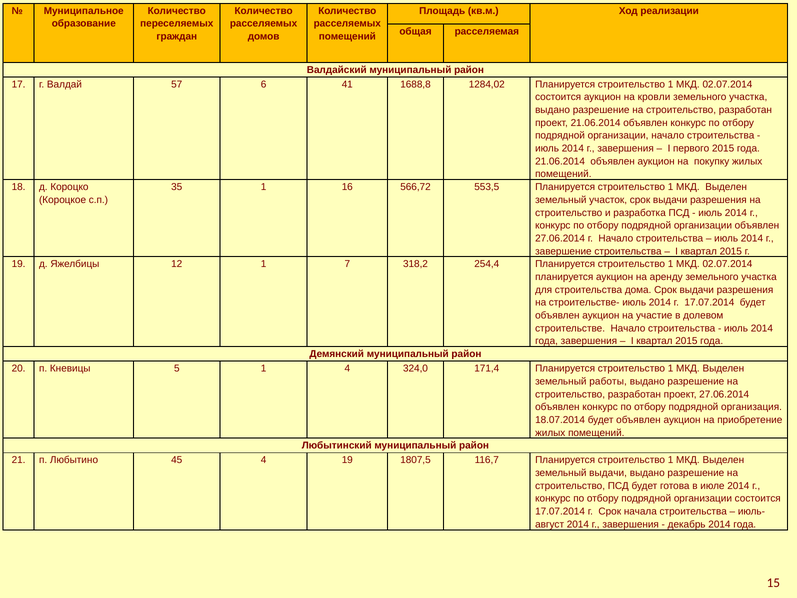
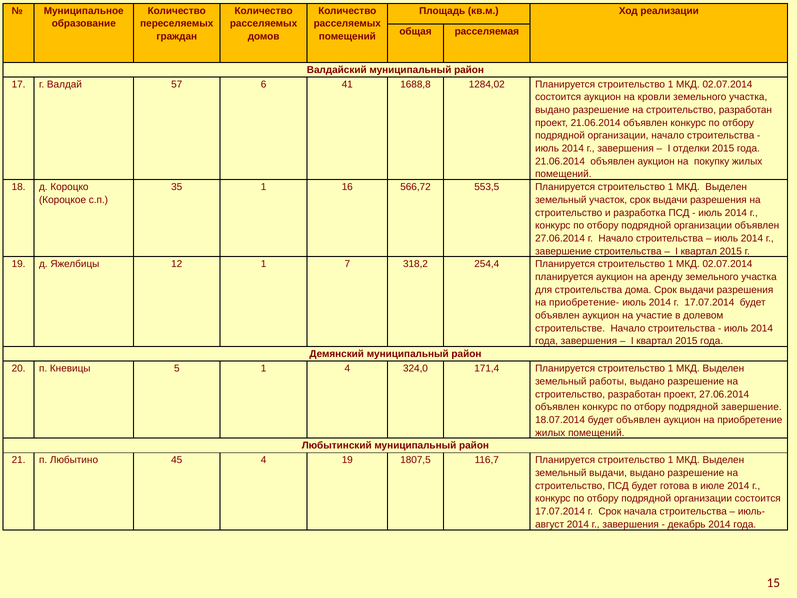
первого: первого -> отделки
строительстве-: строительстве- -> приобретение-
подрядной организация: организация -> завершение
